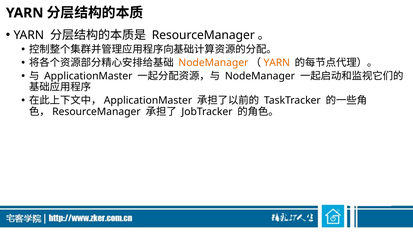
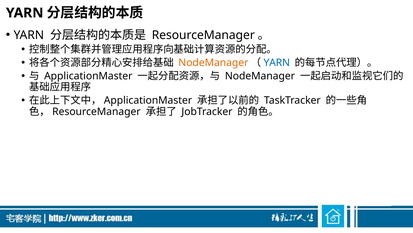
YARN at (277, 63) colour: orange -> blue
